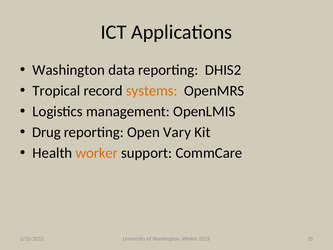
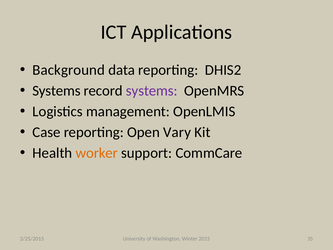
Washington at (69, 70): Washington -> Background
Tropical at (56, 91): Tropical -> Systems
systems at (152, 91) colour: orange -> purple
Drug: Drug -> Case
